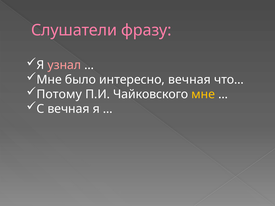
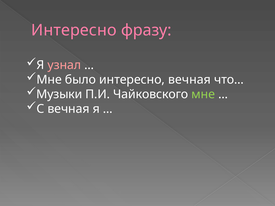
Слушатели at (74, 30): Слушатели -> Интересно
Потому: Потому -> Музыки
мне at (203, 94) colour: yellow -> light green
